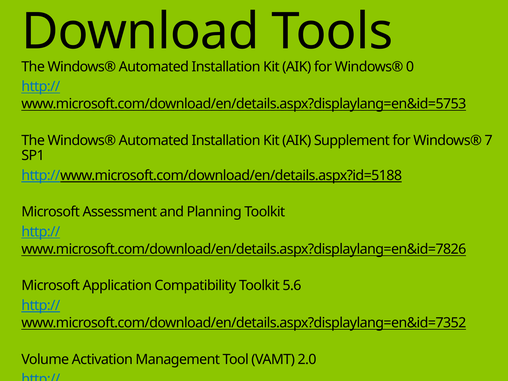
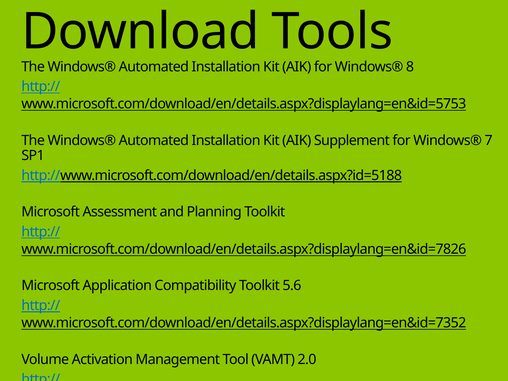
0: 0 -> 8
